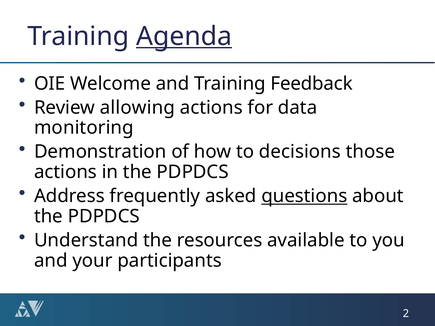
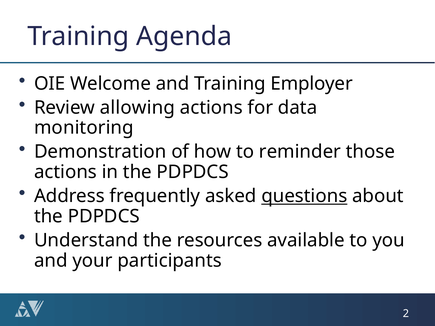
Agenda underline: present -> none
Feedback: Feedback -> Employer
decisions: decisions -> reminder
